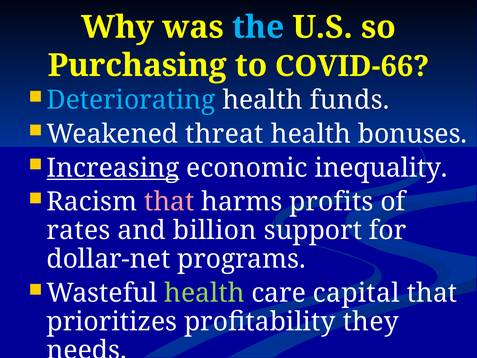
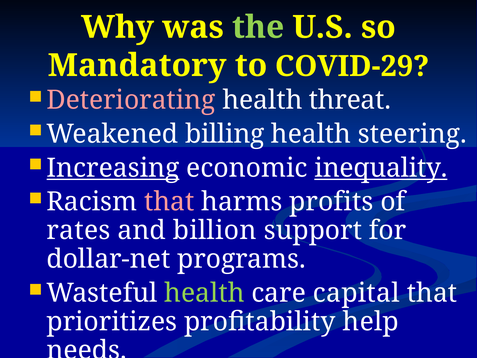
the colour: light blue -> light green
Purchasing: Purchasing -> Mandatory
COVID-66: COVID-66 -> COVID-29
Deteriorating colour: light blue -> pink
funds: funds -> threat
threat: threat -> billing
bonuses: bonuses -> steering
inequality underline: none -> present
they: they -> help
